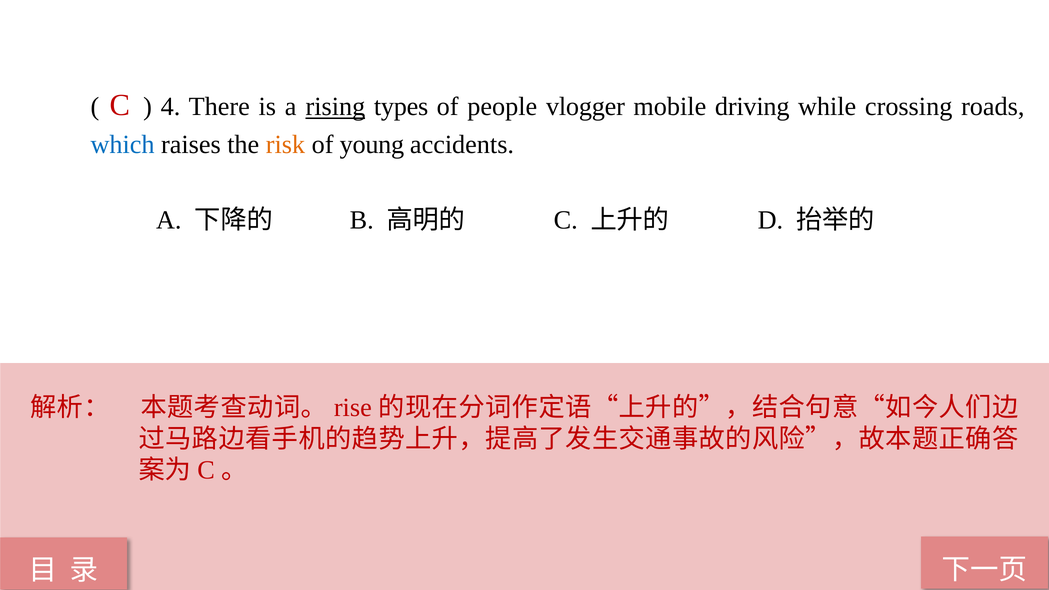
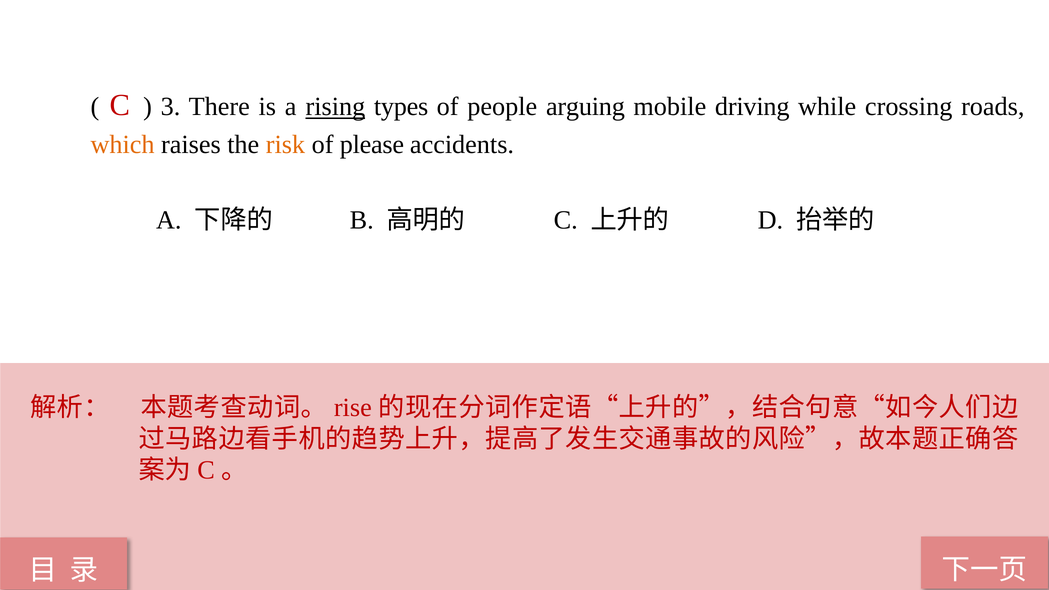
4: 4 -> 3
vlogger: vlogger -> arguing
which colour: blue -> orange
young: young -> please
